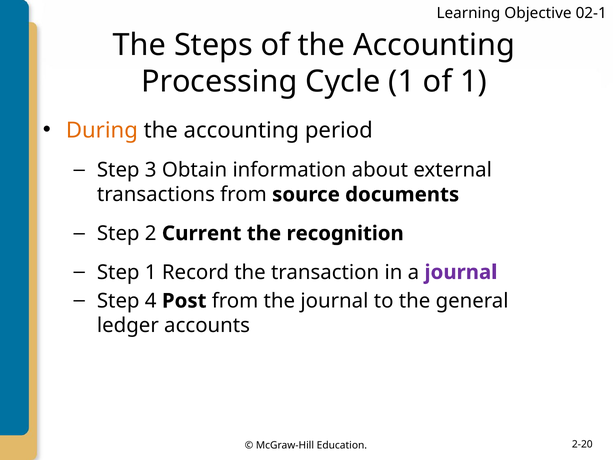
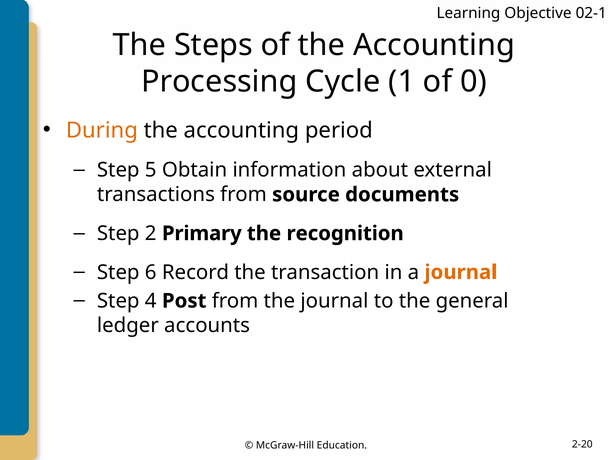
of 1: 1 -> 0
3: 3 -> 5
Current: Current -> Primary
Step 1: 1 -> 6
journal at (461, 272) colour: purple -> orange
